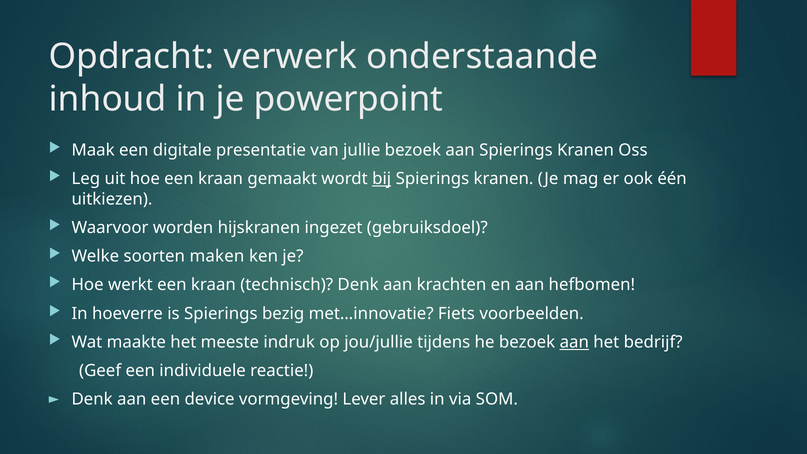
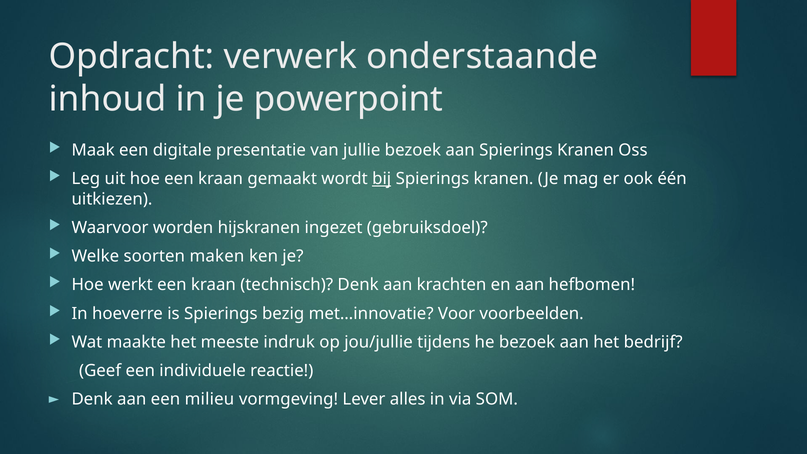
Fiets: Fiets -> Voor
aan at (574, 342) underline: present -> none
device: device -> milieu
